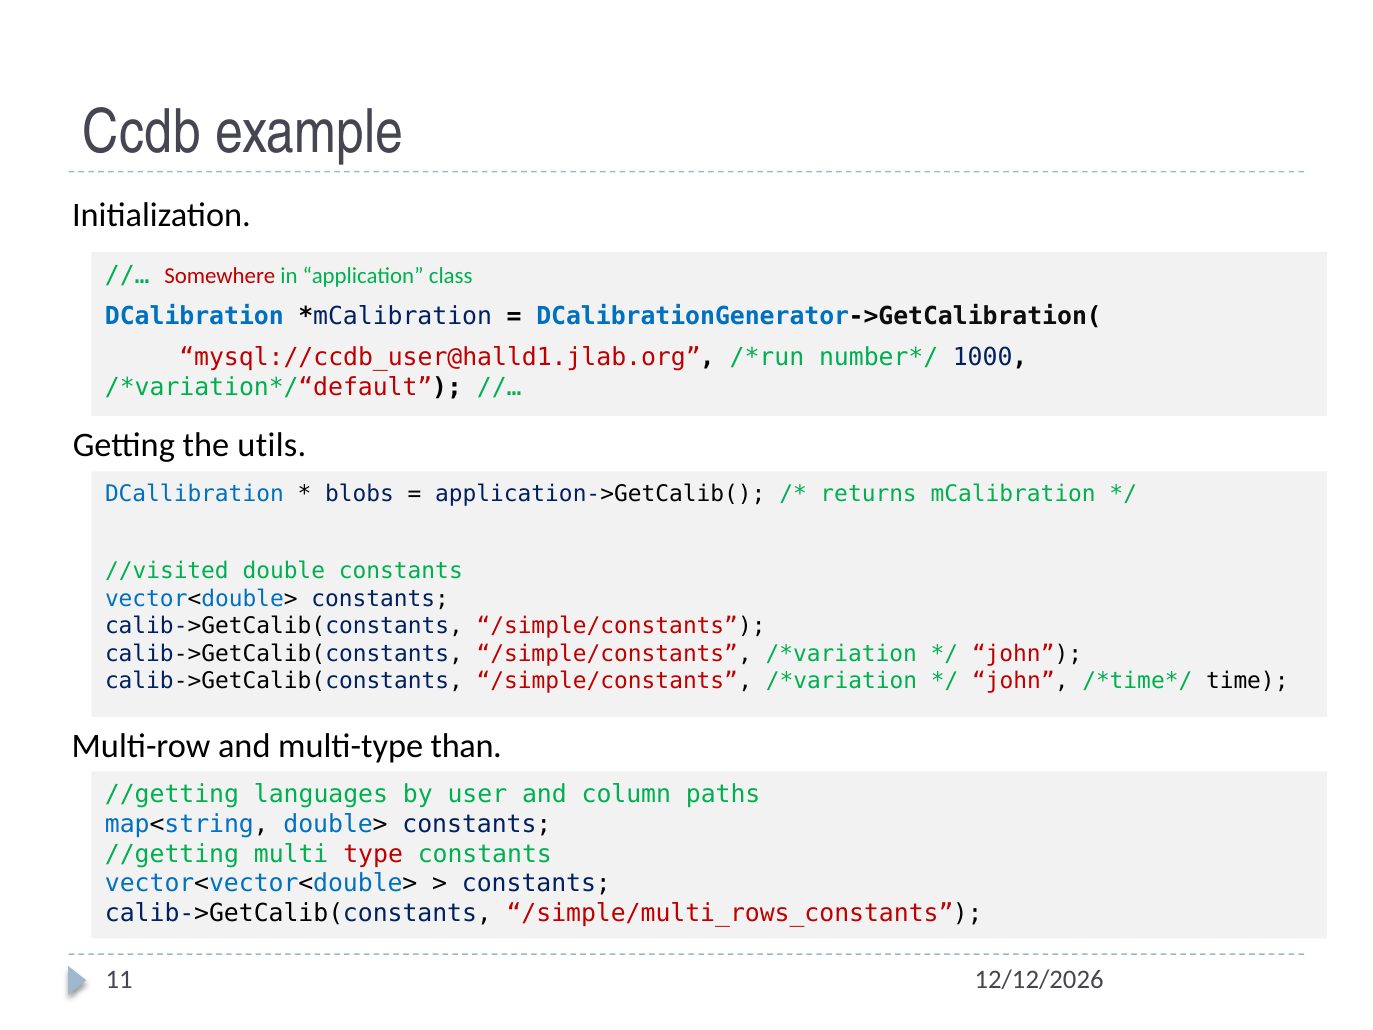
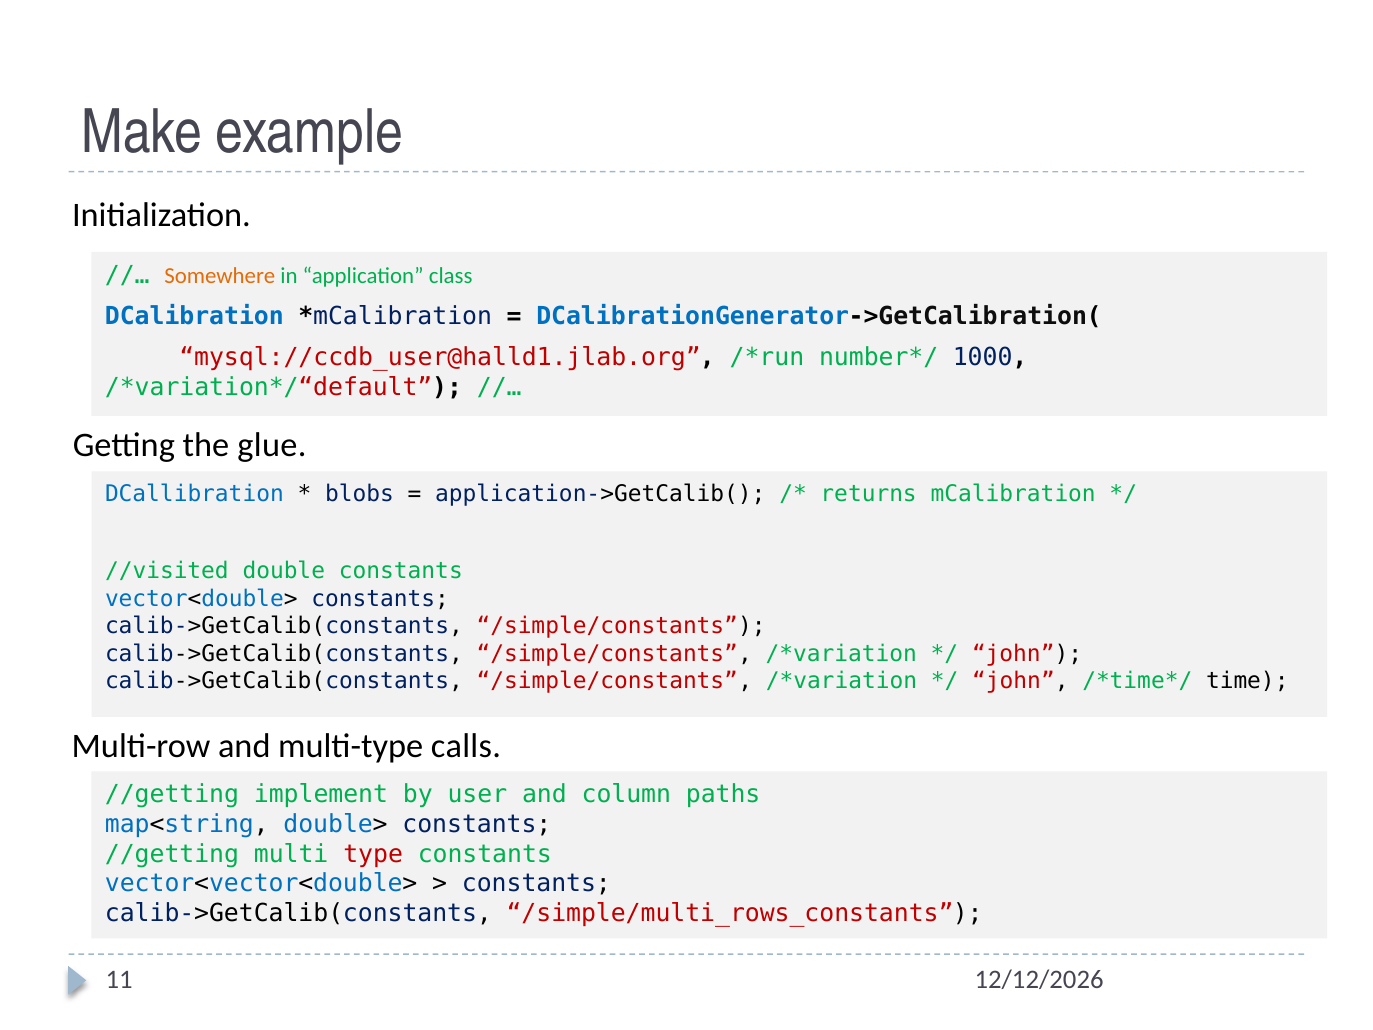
Ccdb: Ccdb -> Make
Somewhere colour: red -> orange
utils: utils -> glue
than: than -> calls
languages: languages -> implement
